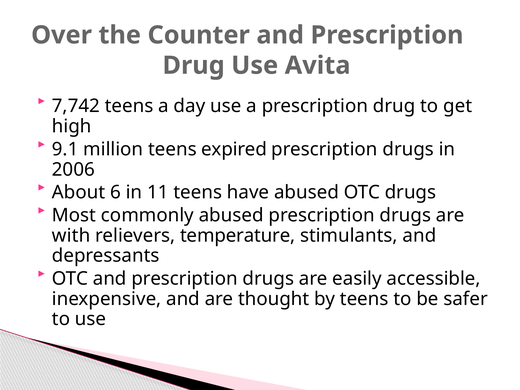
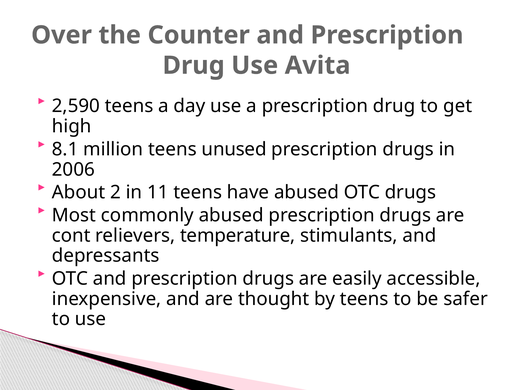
7,742: 7,742 -> 2,590
9.1: 9.1 -> 8.1
expired: expired -> unused
6: 6 -> 2
with: with -> cont
